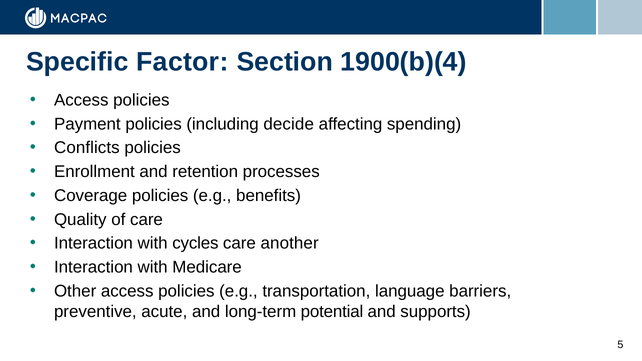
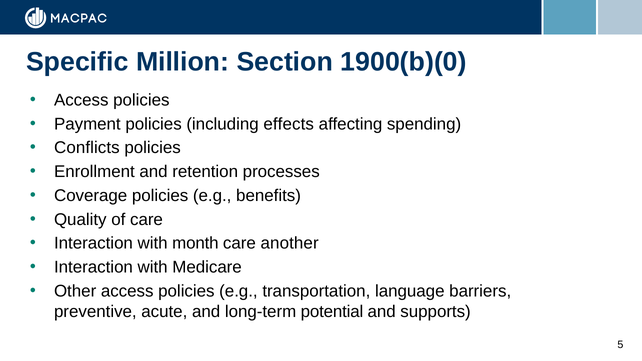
Factor: Factor -> Million
1900(b)(4: 1900(b)(4 -> 1900(b)(0
decide: decide -> effects
cycles: cycles -> month
